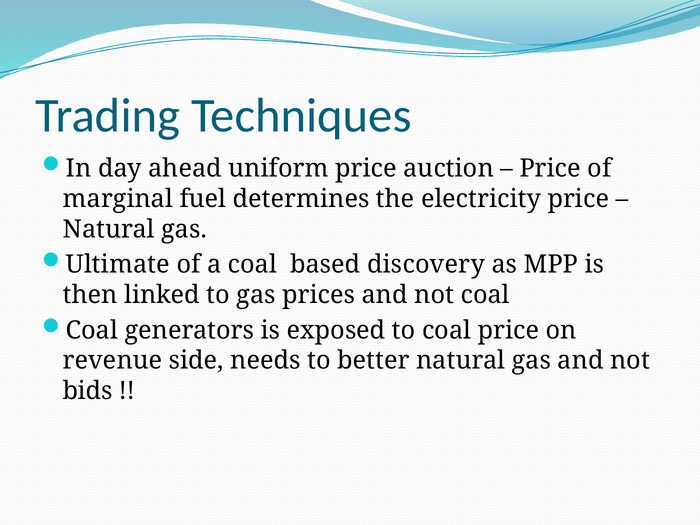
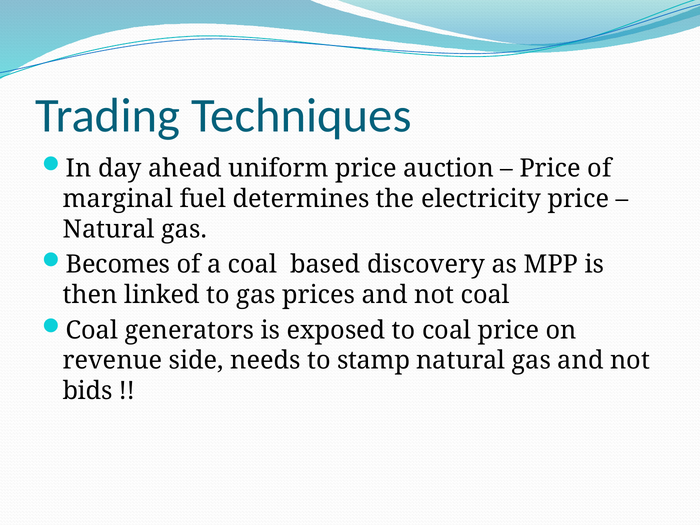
Ultimate: Ultimate -> Becomes
better: better -> stamp
